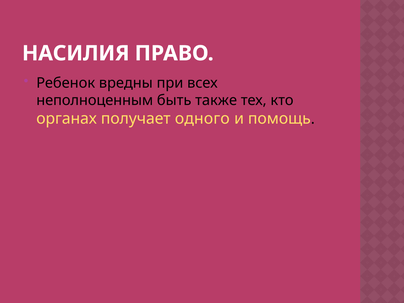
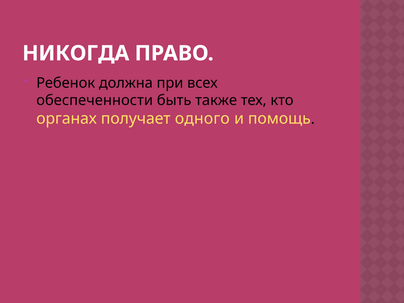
НАСИЛИЯ: НАСИЛИЯ -> НИКОГДА
вредны: вредны -> должна
неполноценным: неполноценным -> обеспеченности
